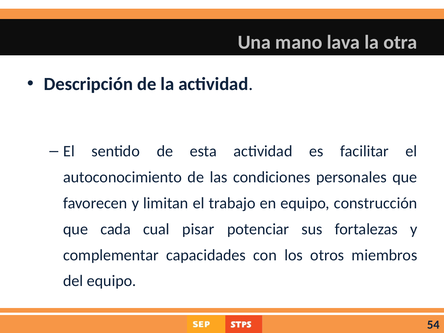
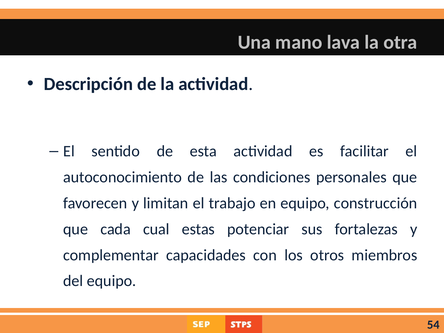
pisar: pisar -> estas
